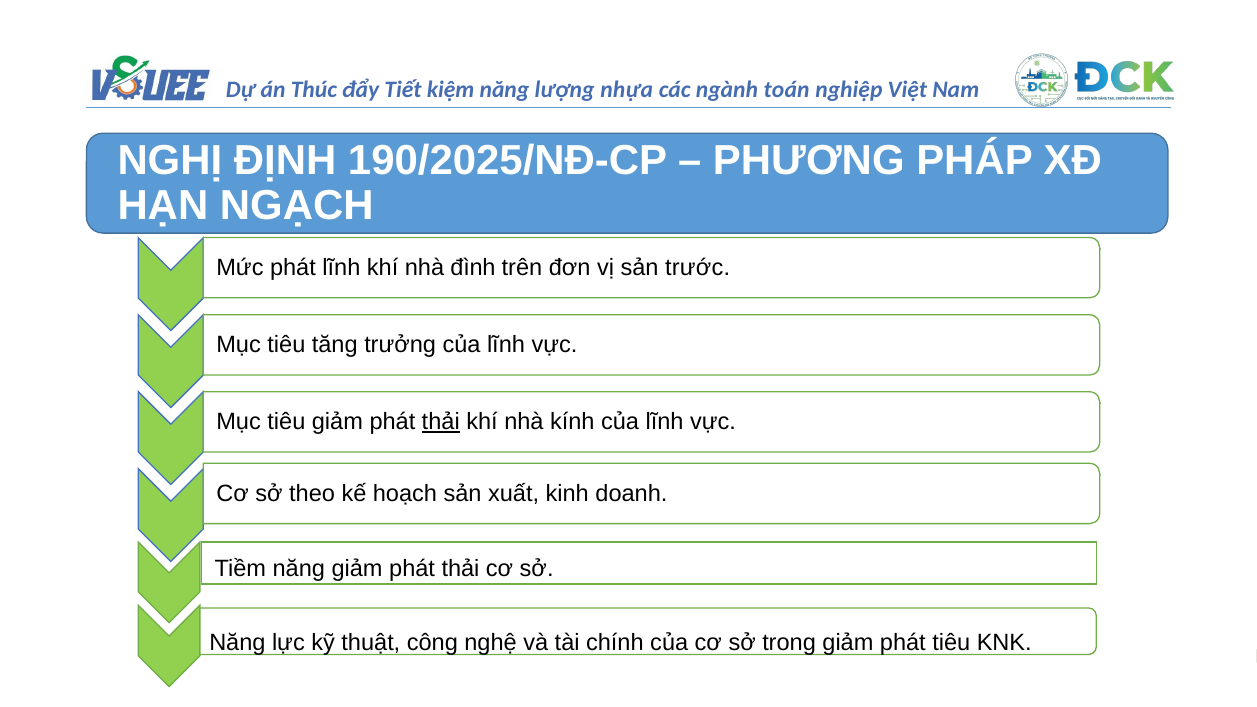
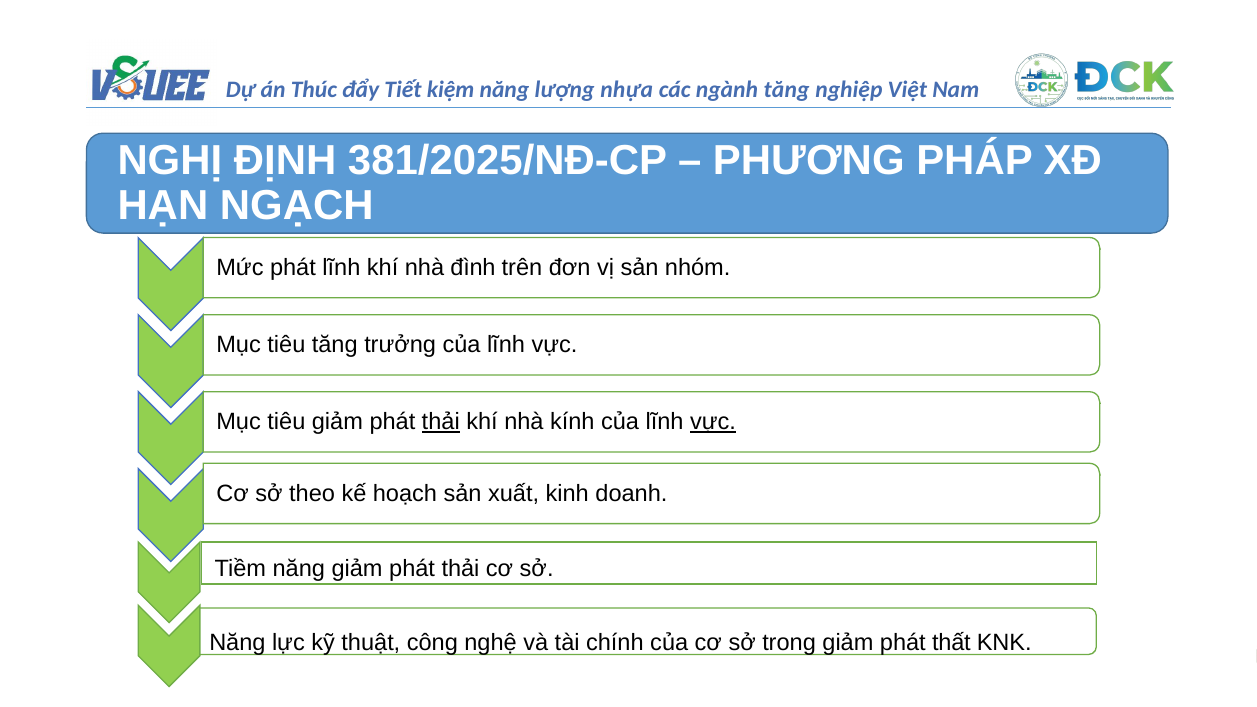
toán at (787, 89): toán -> tăng
190/2025/NĐ-CP: 190/2025/NĐ-CP -> 381/2025/NĐ-CP
trước: trước -> nhóm
vực at (713, 422) underline: none -> present
phát tiêu: tiêu -> thất
